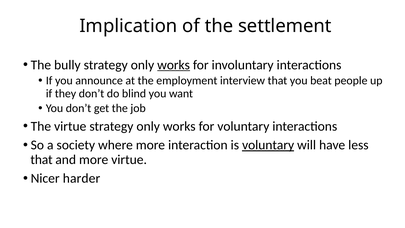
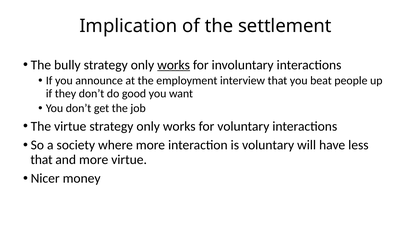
blind: blind -> good
voluntary at (268, 145) underline: present -> none
harder: harder -> money
